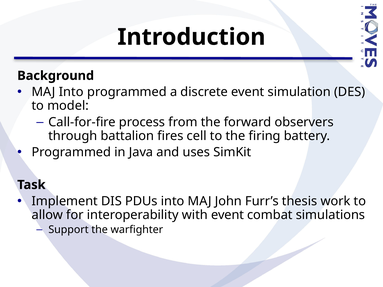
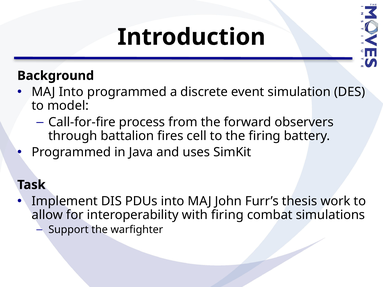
with event: event -> firing
